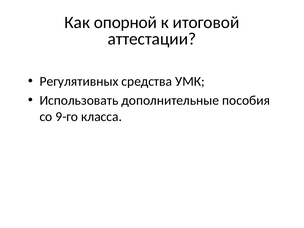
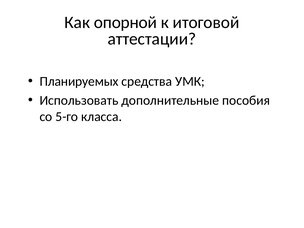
Регулятивных: Регулятивных -> Планируемых
9-го: 9-го -> 5-го
